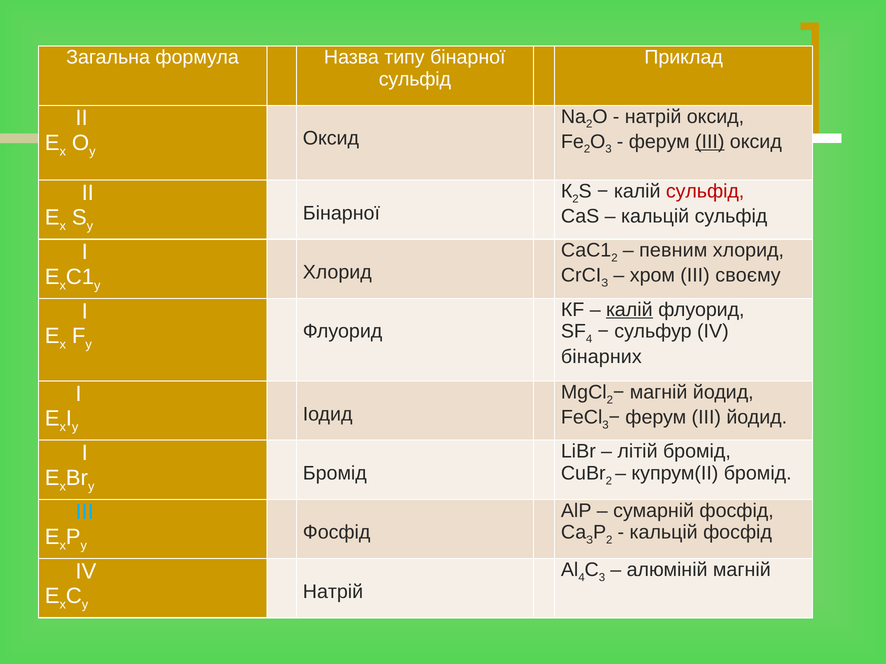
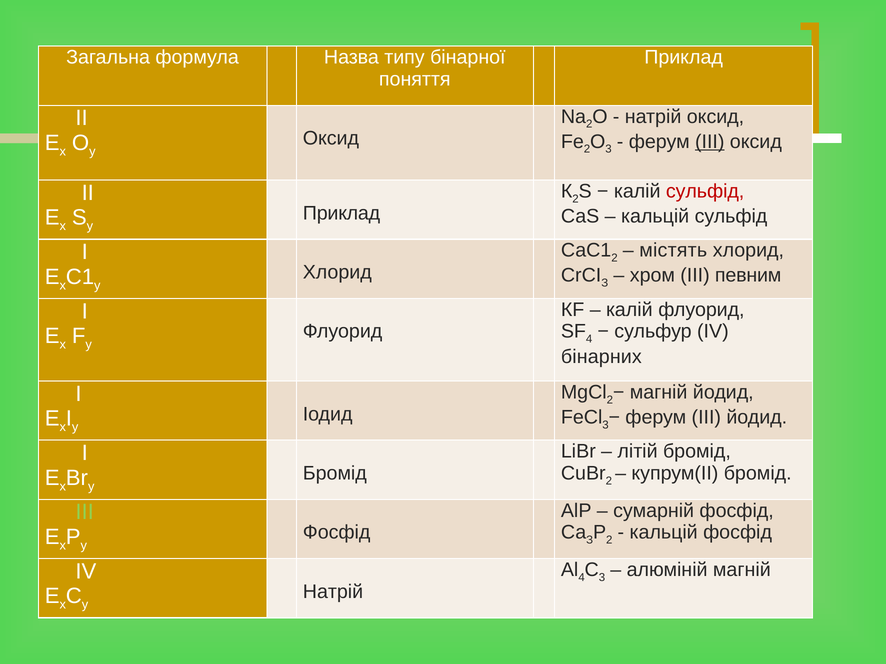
сульфід at (415, 79): сульфід -> поняття
Бінарної at (341, 213): Бінарної -> Приклад
певним: певним -> містять
своєму: своєму -> певним
калій at (629, 310) underline: present -> none
ІІІ at (85, 513) colour: light blue -> light green
